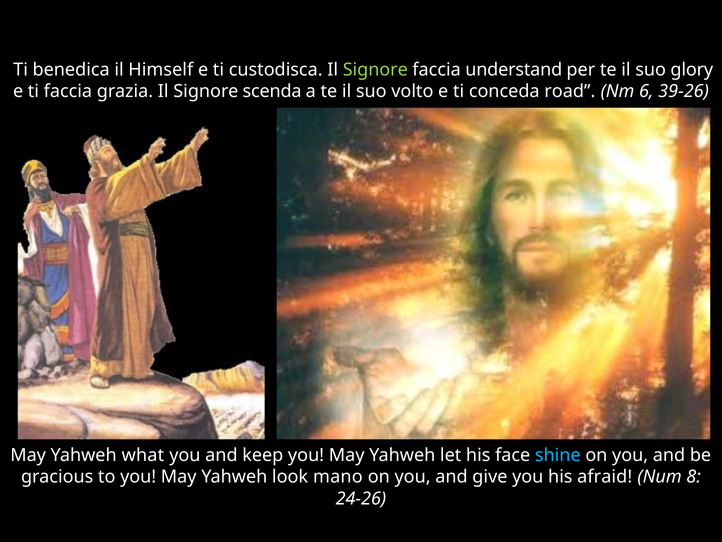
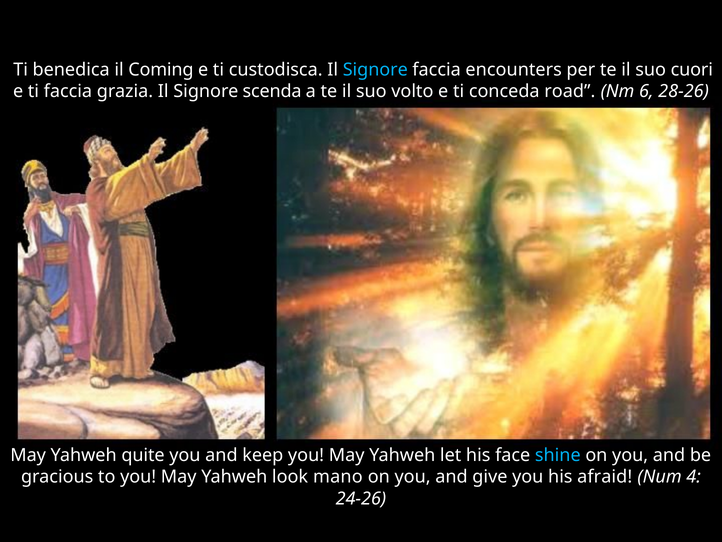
Himself: Himself -> Coming
Signore at (375, 70) colour: light green -> light blue
understand: understand -> encounters
glory: glory -> cuori
39-26: 39-26 -> 28-26
what: what -> quite
8: 8 -> 4
